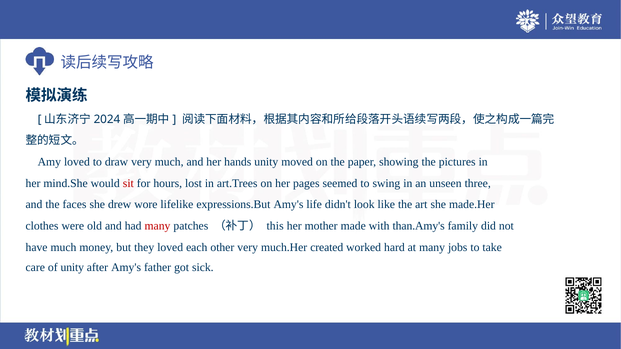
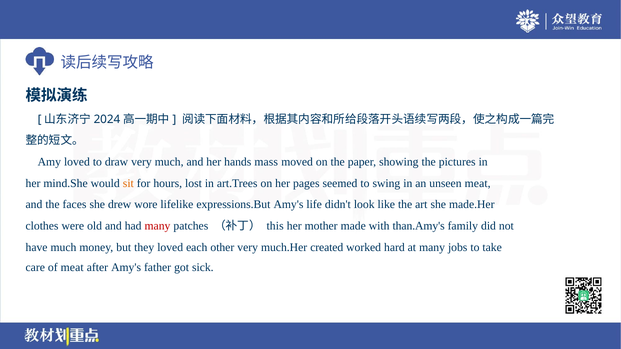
hands unity: unity -> mass
sit colour: red -> orange
unseen three: three -> meat
of unity: unity -> meat
